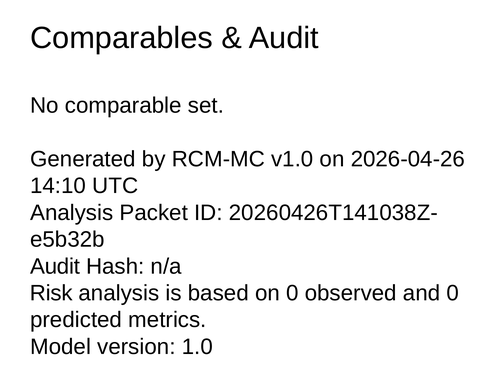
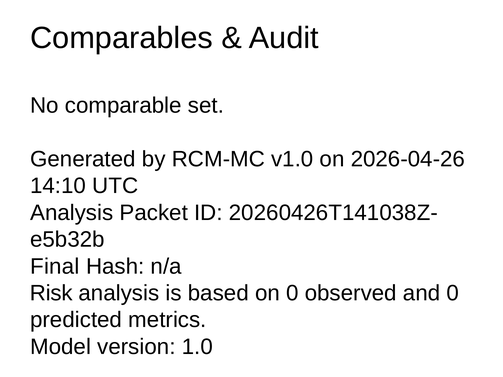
Audit at (55, 266): Audit -> Final
